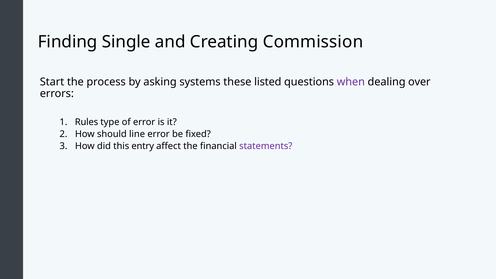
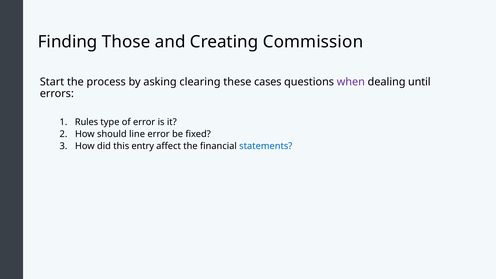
Single: Single -> Those
systems: systems -> clearing
listed: listed -> cases
over: over -> until
statements colour: purple -> blue
